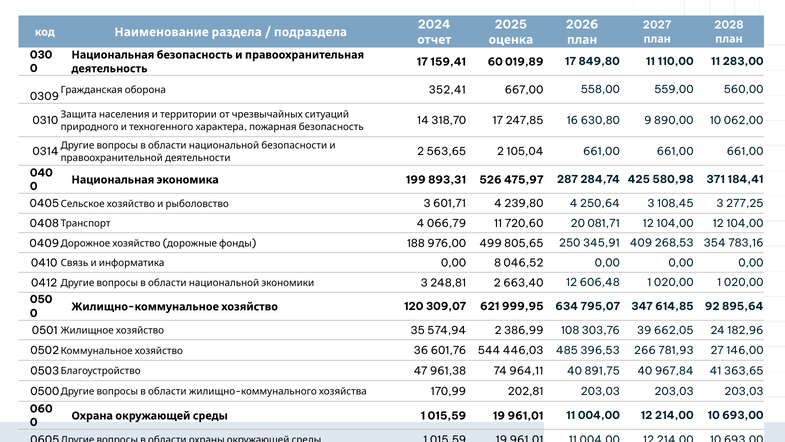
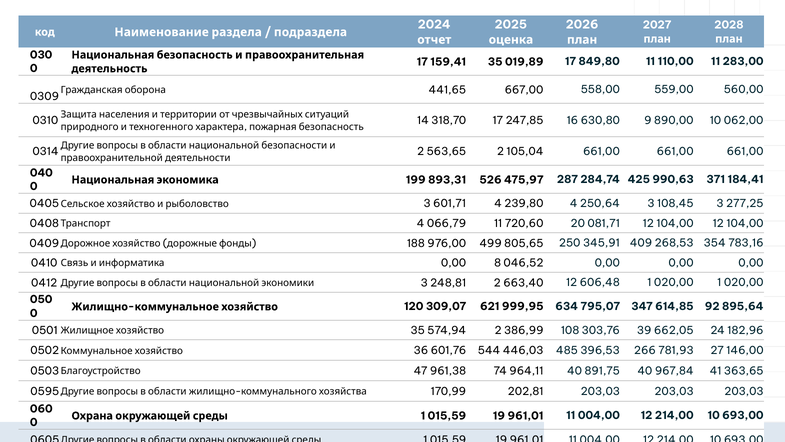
159,41 60: 60 -> 35
352,41: 352,41 -> 441,65
580,98: 580,98 -> 990,63
0500: 0500 -> 0595
